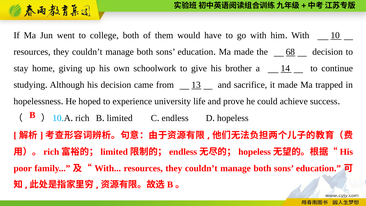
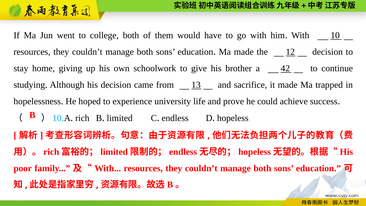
68: 68 -> 12
14: 14 -> 42
